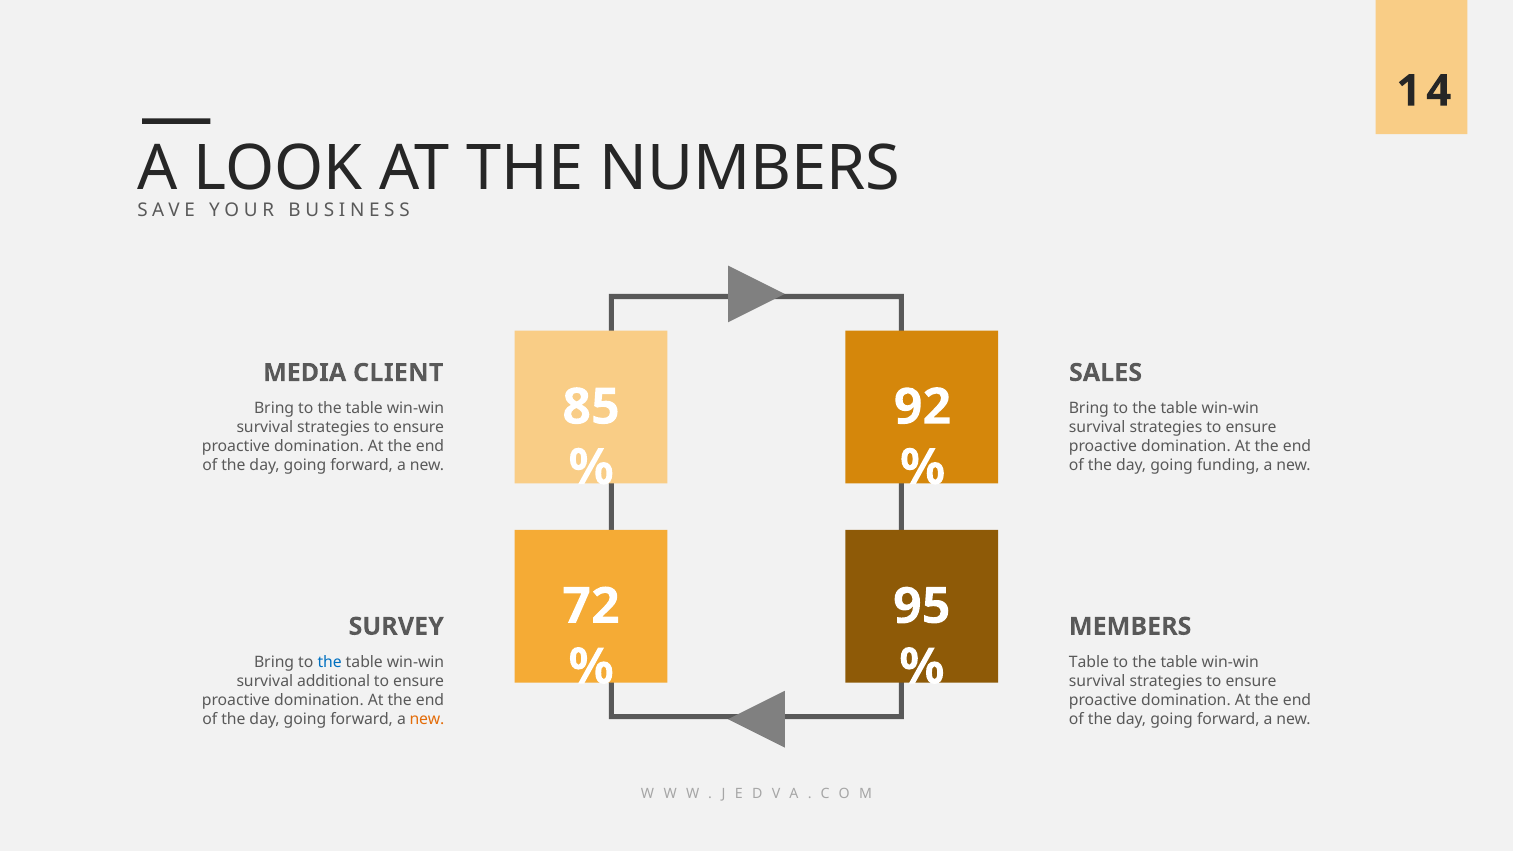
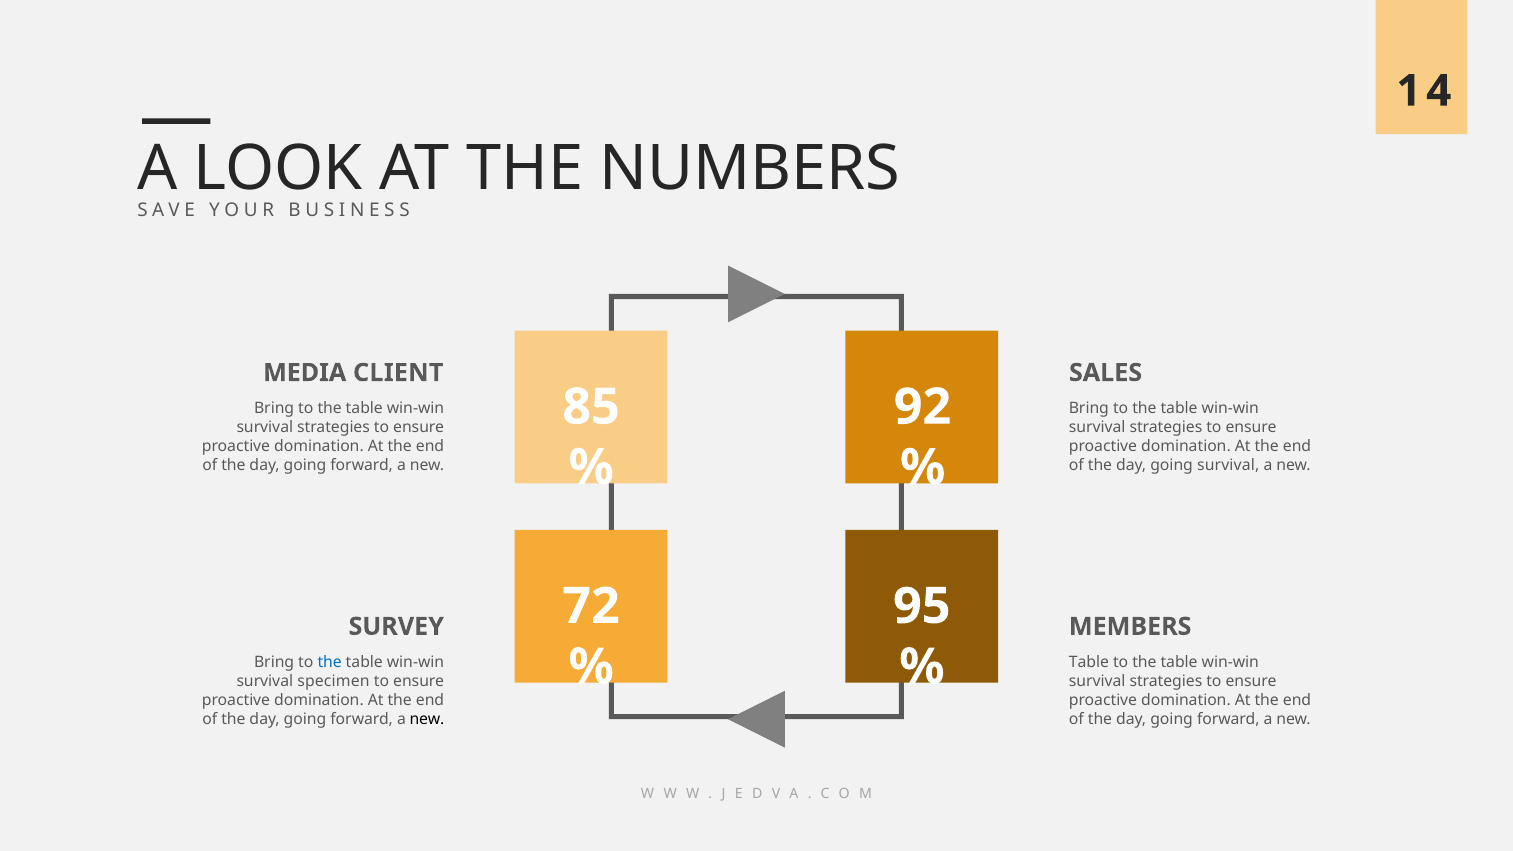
going funding: funding -> survival
additional: additional -> specimen
new at (427, 719) colour: orange -> black
